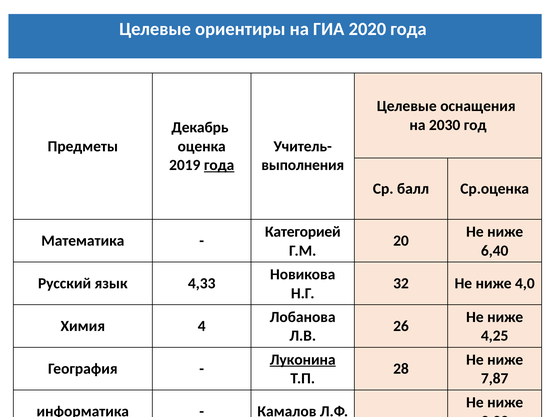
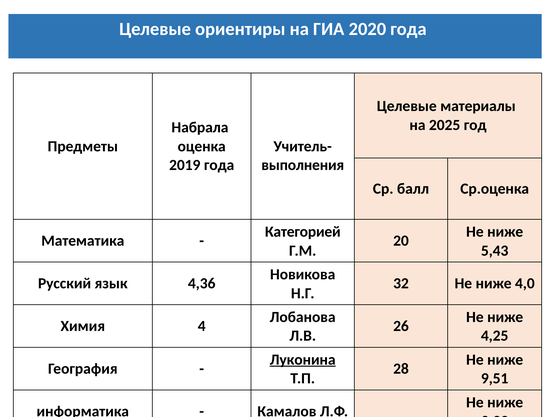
оснащения: оснащения -> материалы
2030: 2030 -> 2025
Декабрь: Декабрь -> Набрала
года at (219, 165) underline: present -> none
6,40: 6,40 -> 5,43
4,33: 4,33 -> 4,36
7,87: 7,87 -> 9,51
